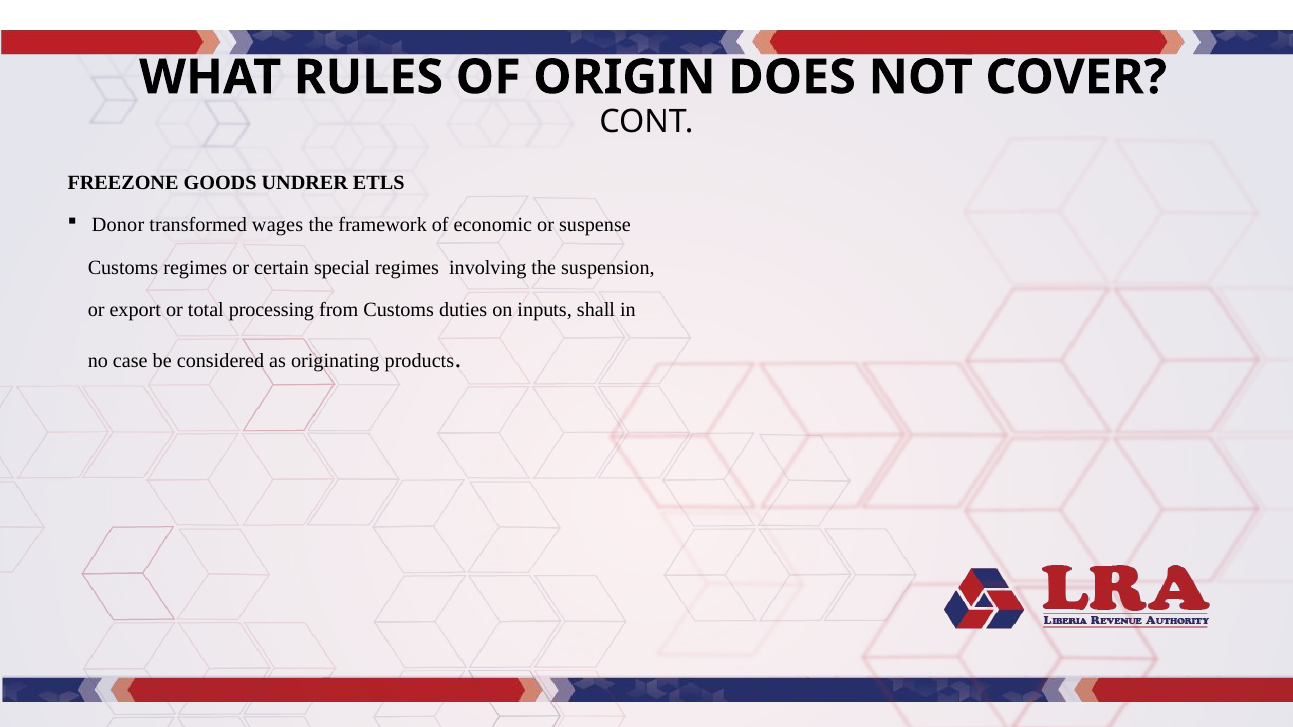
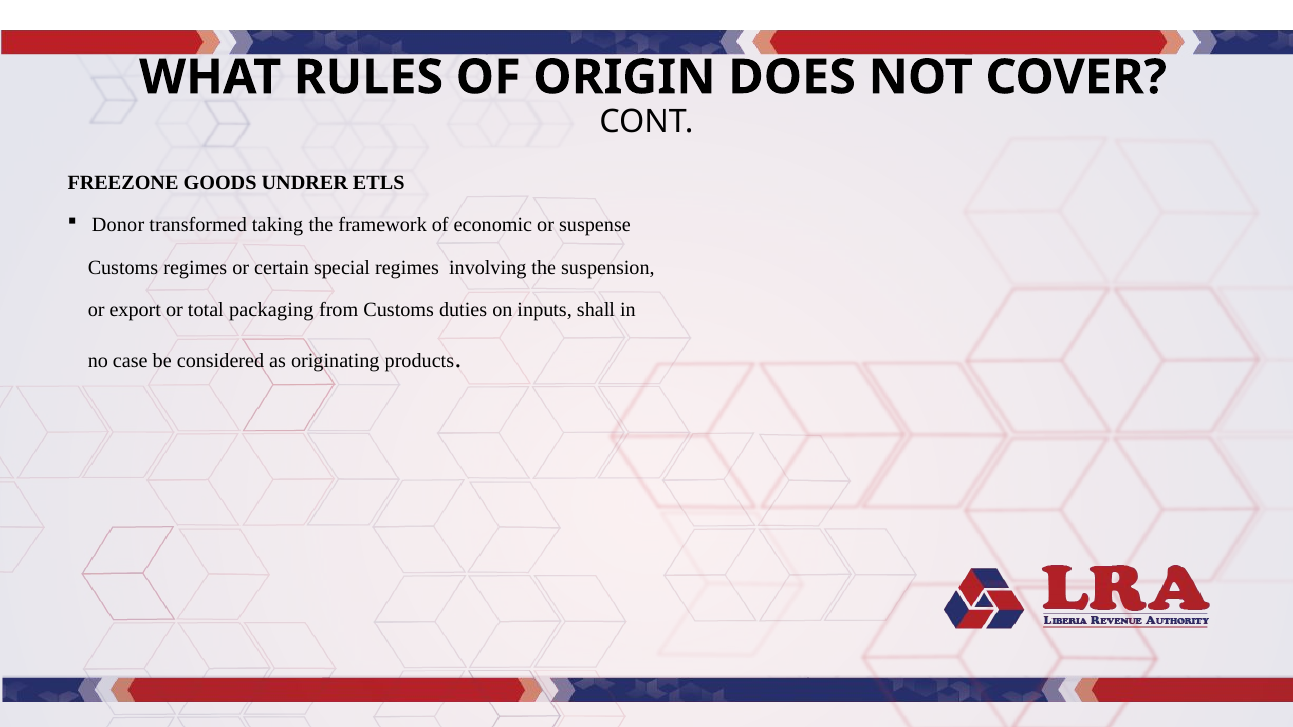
wages: wages -> taking
processing: processing -> packaging
